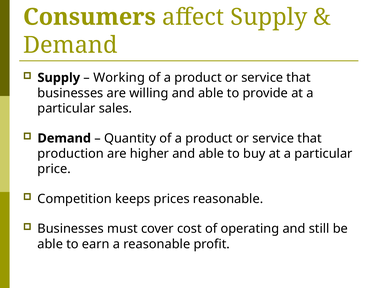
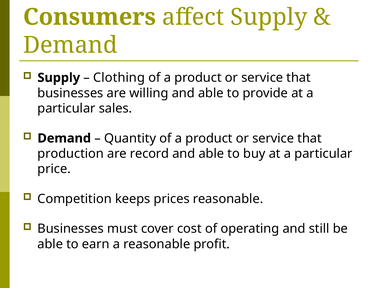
Working: Working -> Clothing
higher: higher -> record
